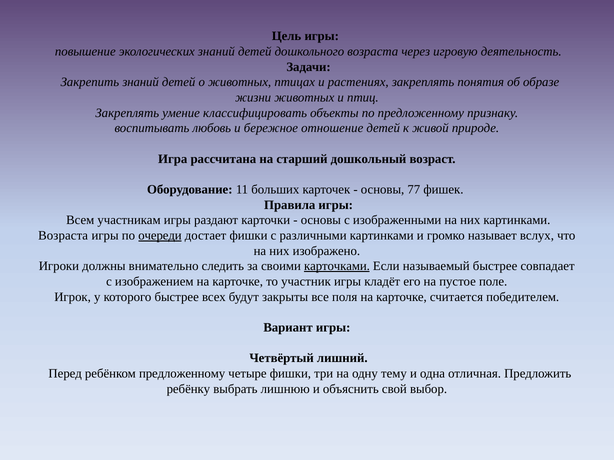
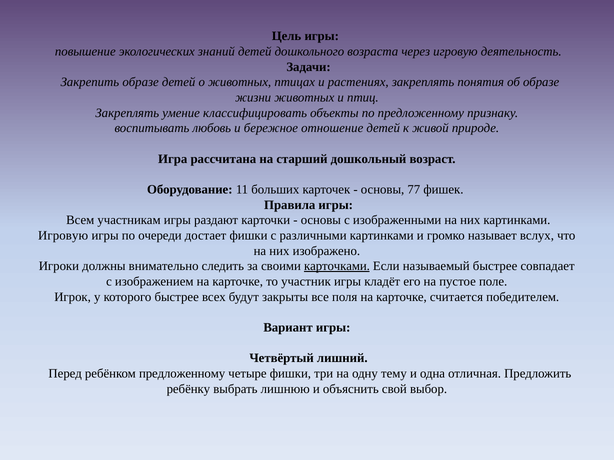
Закрепить знаний: знаний -> образе
Возраста at (63, 236): Возраста -> Игровую
очереди underline: present -> none
